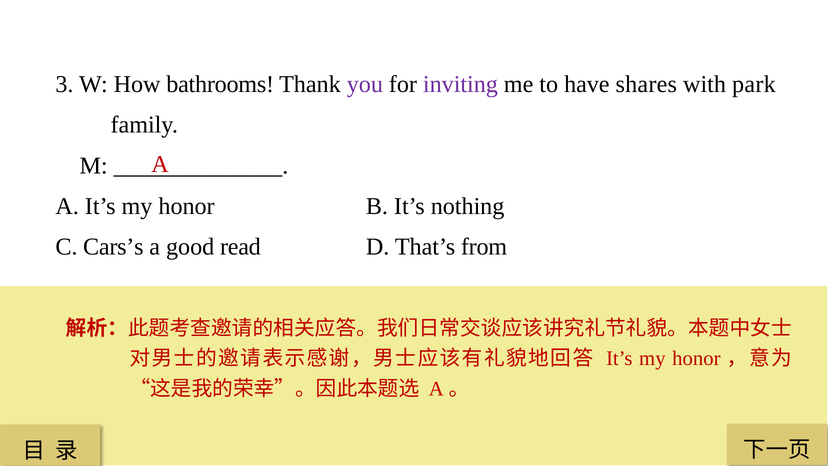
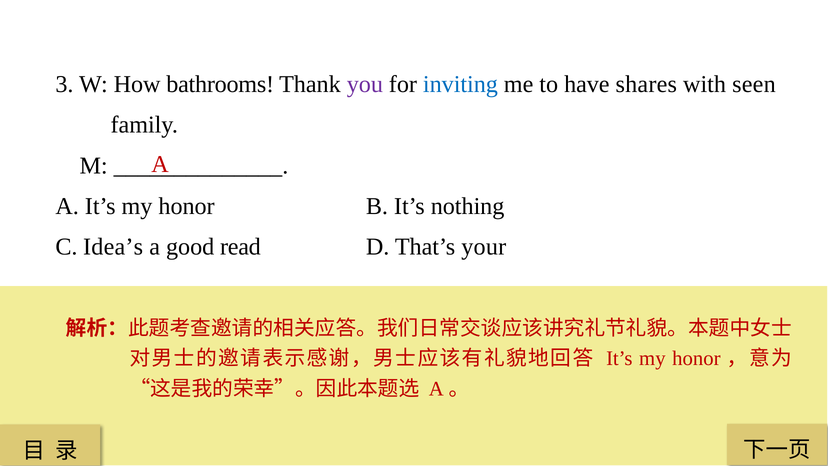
inviting colour: purple -> blue
park: park -> seen
Cars’s: Cars’s -> Idea’s
from: from -> your
